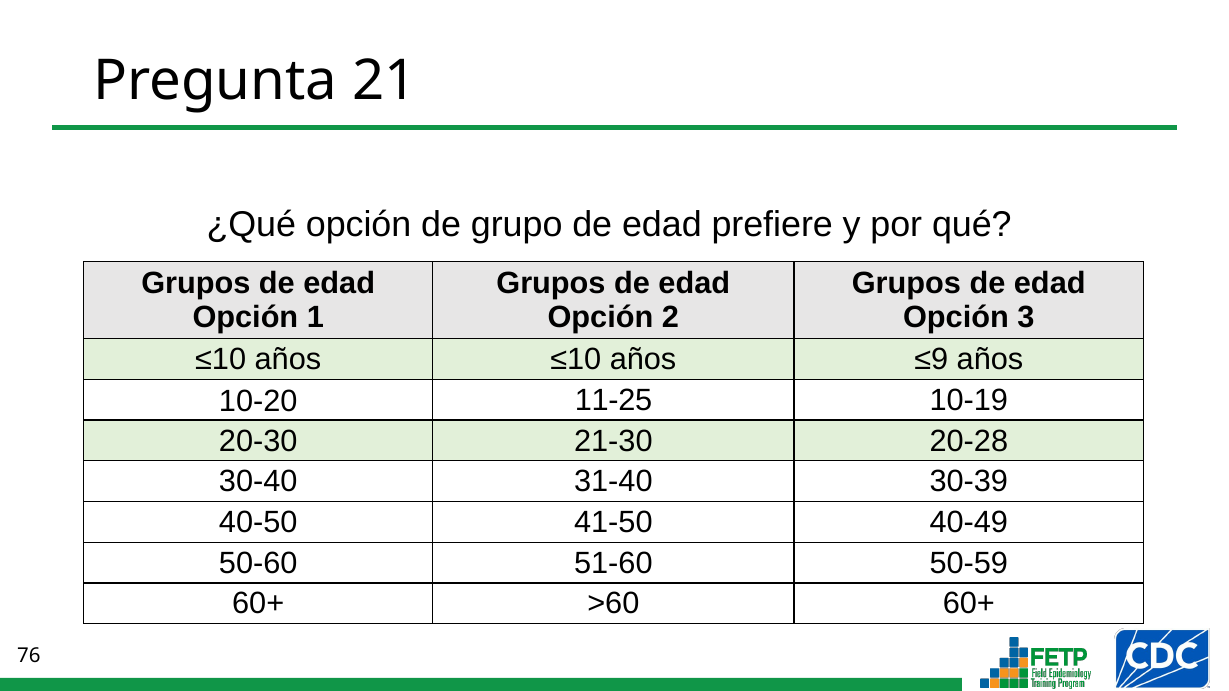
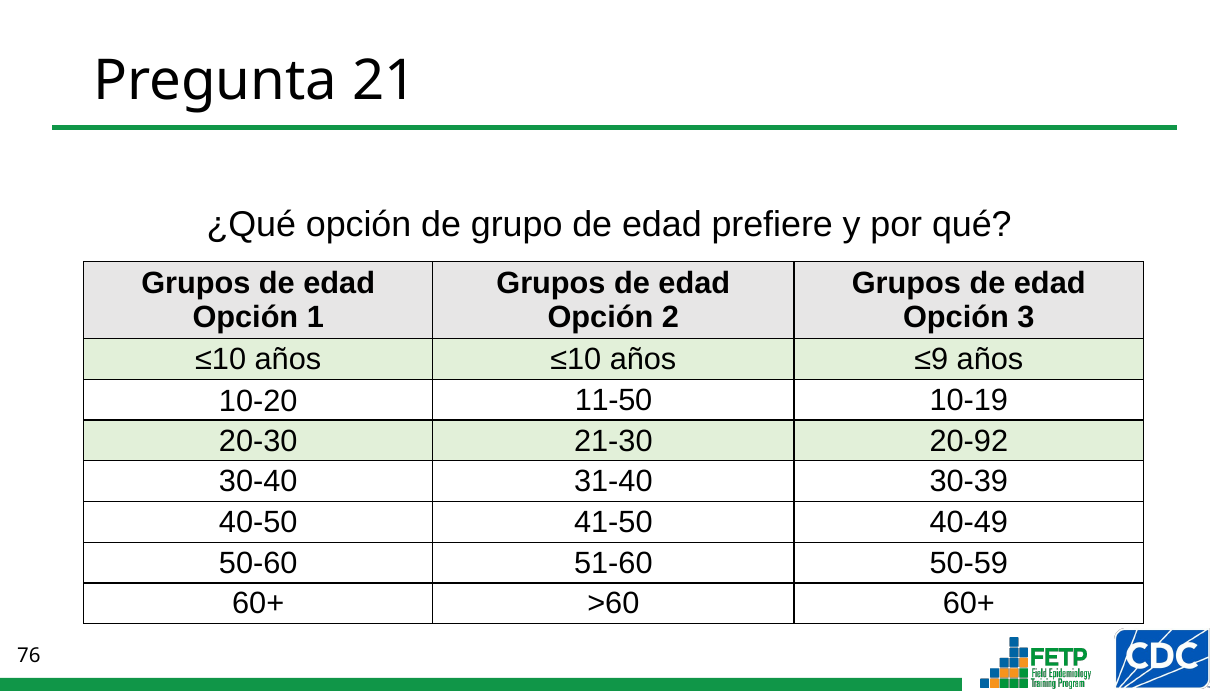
11-25: 11-25 -> 11-50
20-28: 20-28 -> 20-92
